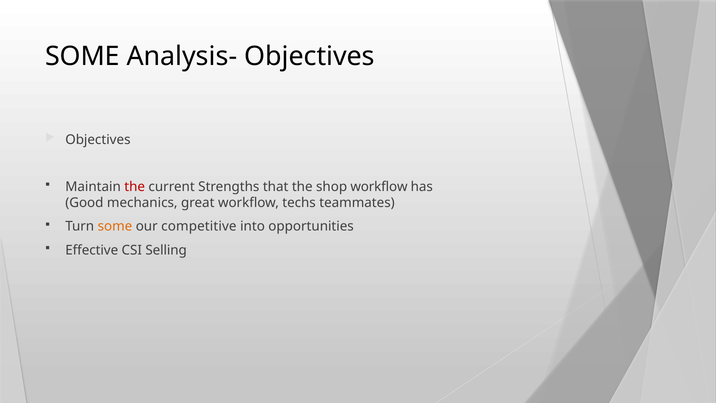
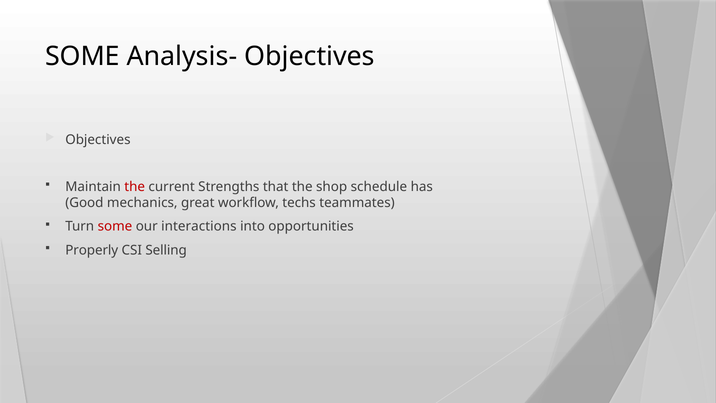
shop workflow: workflow -> schedule
some at (115, 226) colour: orange -> red
competitive: competitive -> interactions
Effective: Effective -> Properly
